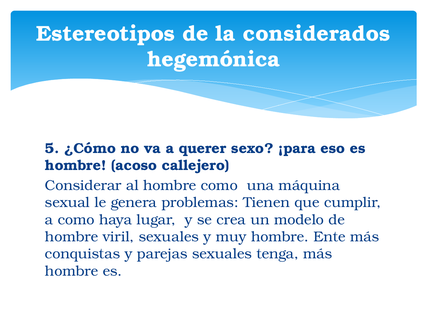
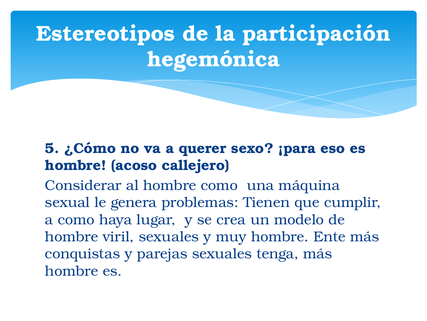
considerados: considerados -> participación
